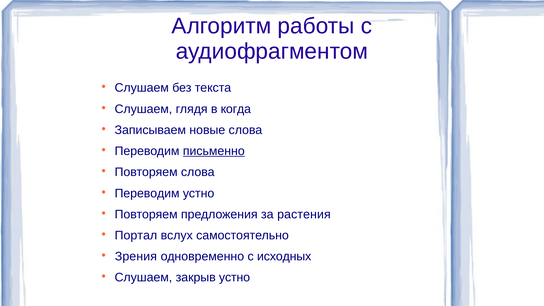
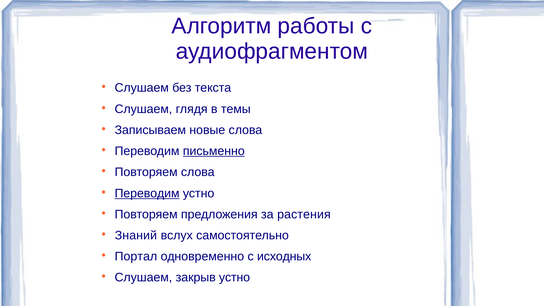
когда: когда -> темы
Переводим at (147, 193) underline: none -> present
Портал: Портал -> Знаний
Зрения: Зрения -> Портал
